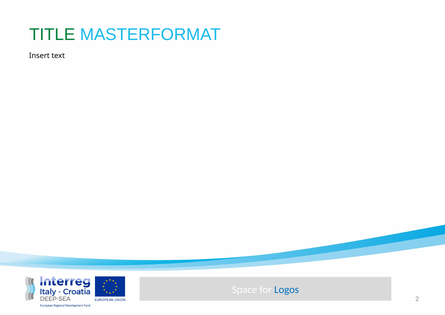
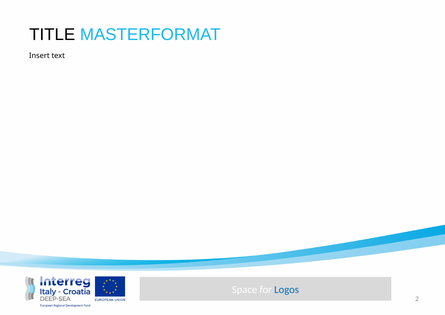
TITLE colour: green -> black
